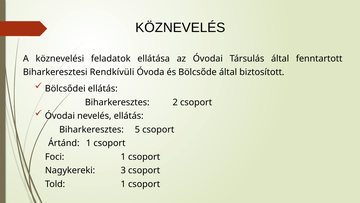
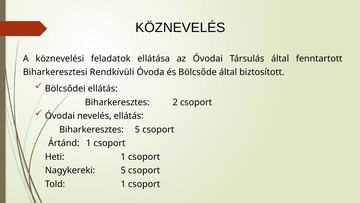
Foci: Foci -> Heti
Nagykereki 3: 3 -> 5
